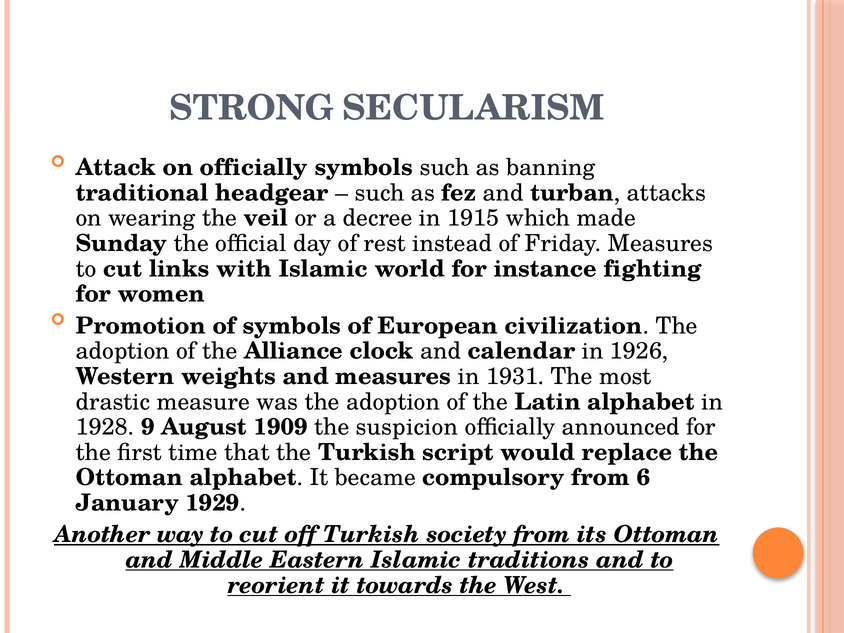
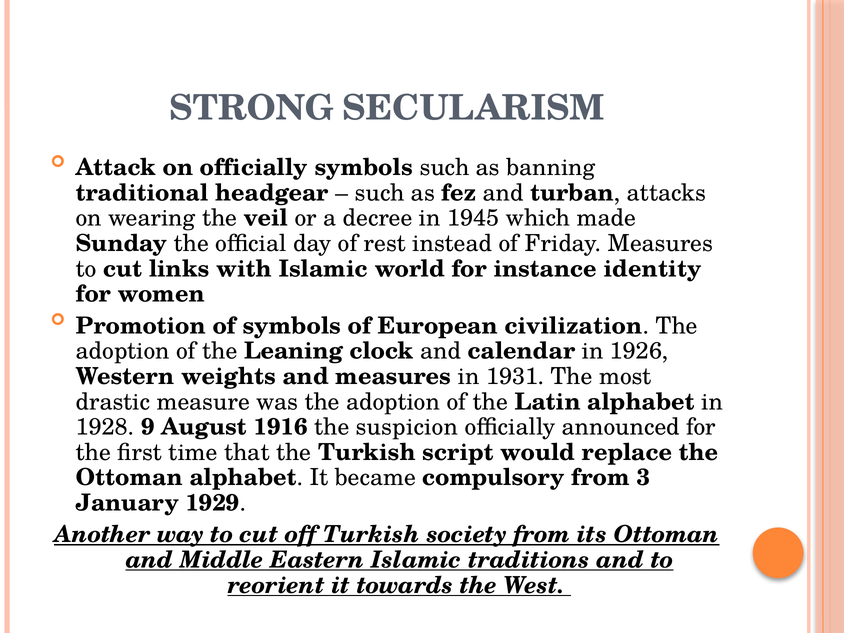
1915: 1915 -> 1945
fighting: fighting -> identity
Alliance: Alliance -> Leaning
1909: 1909 -> 1916
6: 6 -> 3
